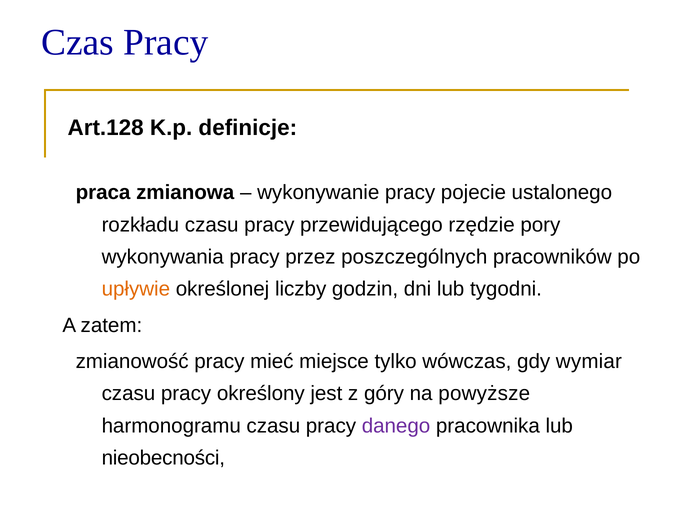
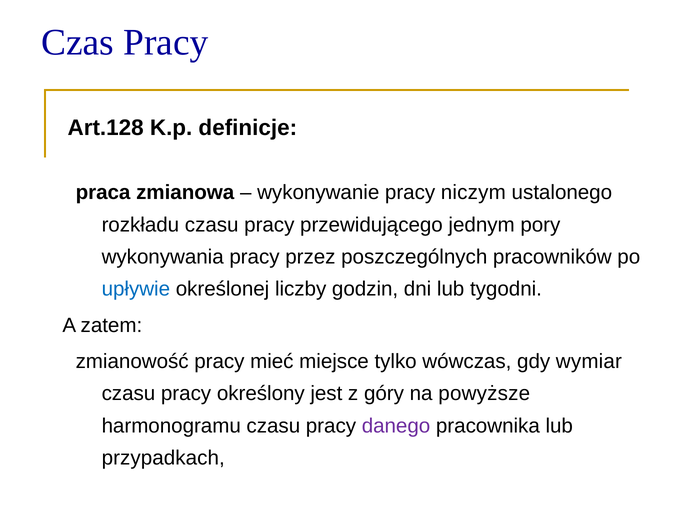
pojecie: pojecie -> niczym
rzędzie: rzędzie -> jednym
upływie colour: orange -> blue
nieobecności: nieobecności -> przypadkach
